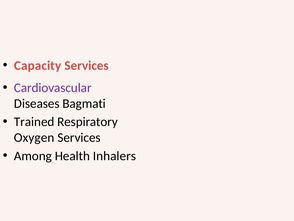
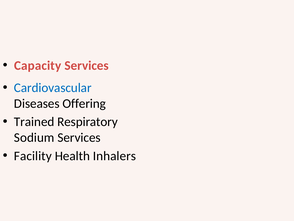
Cardiovascular colour: purple -> blue
Bagmati: Bagmati -> Offering
Oxygen: Oxygen -> Sodium
Among: Among -> Facility
